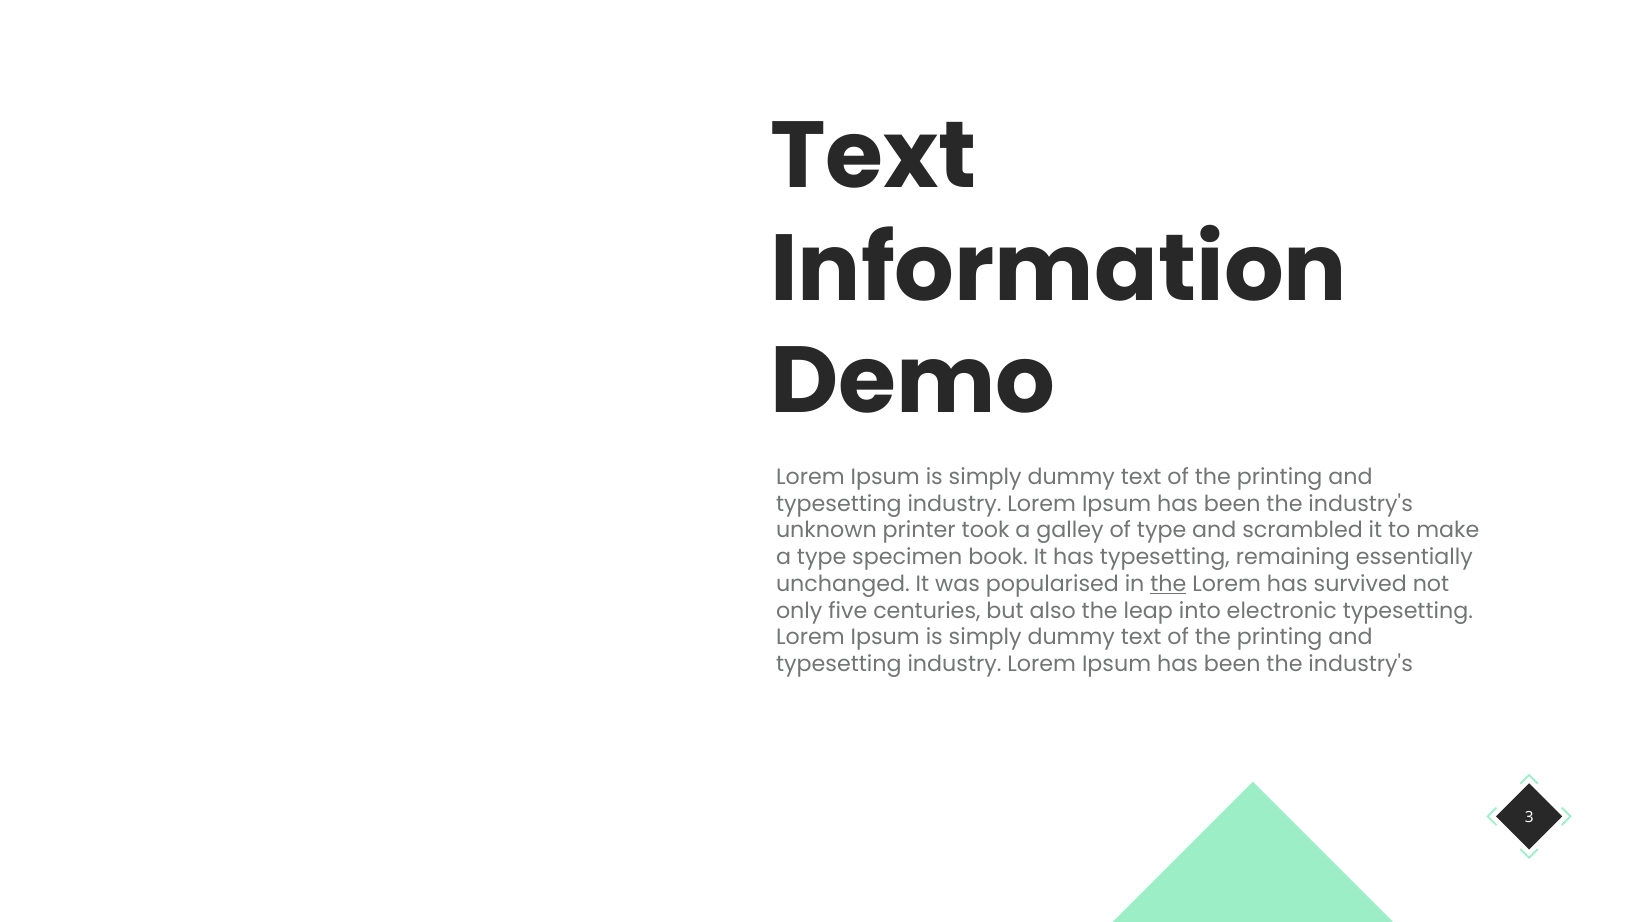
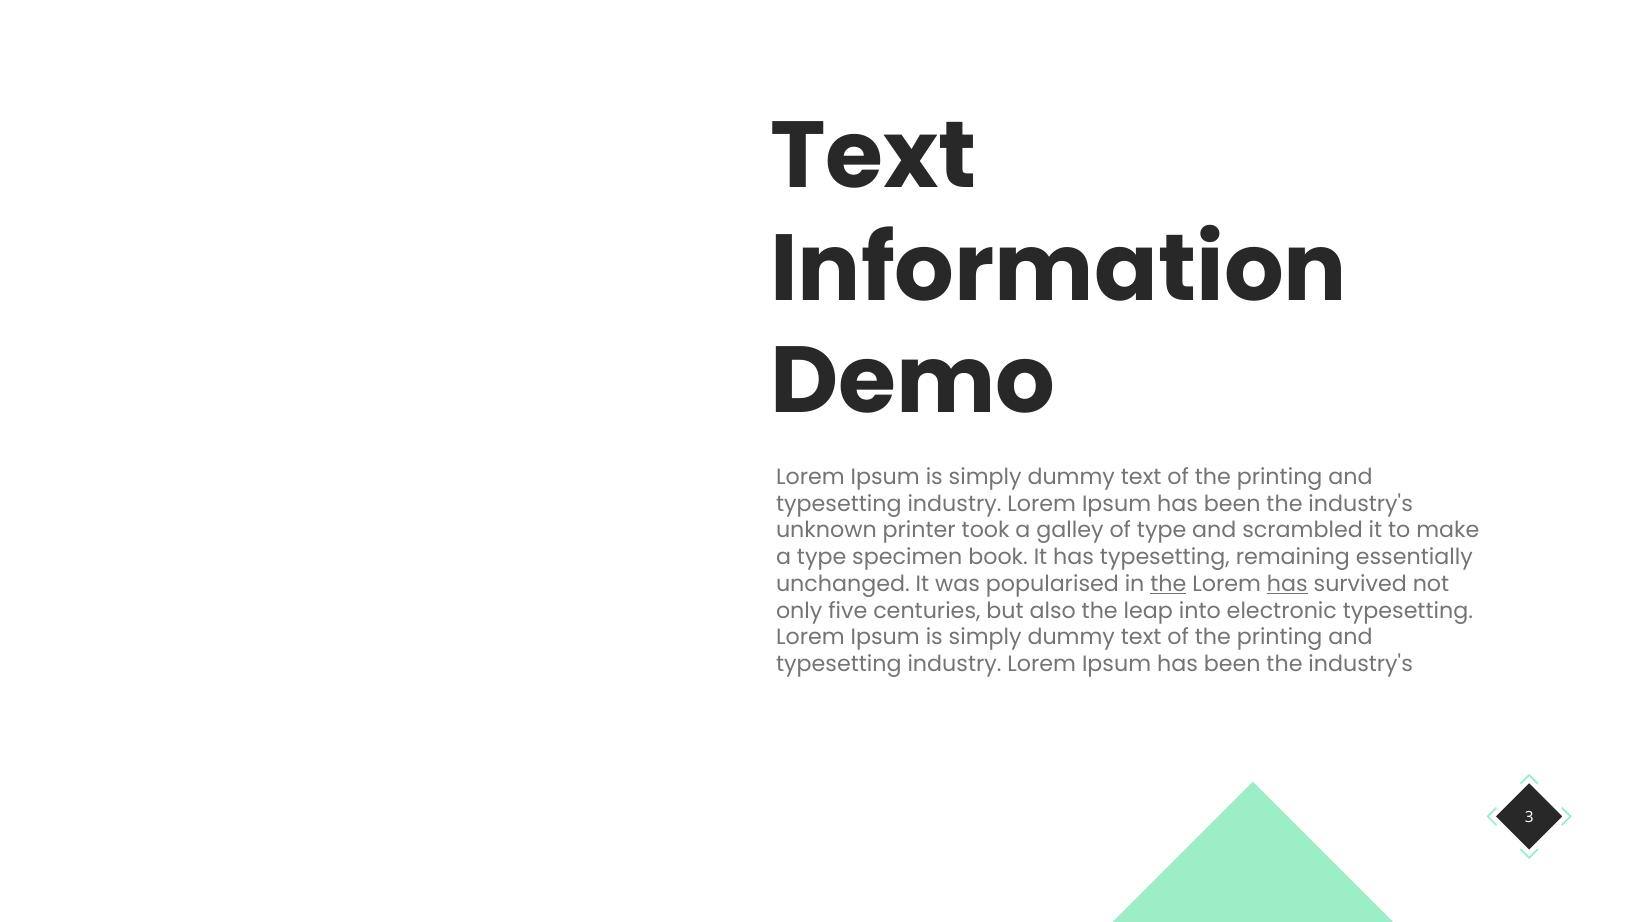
has at (1287, 584) underline: none -> present
